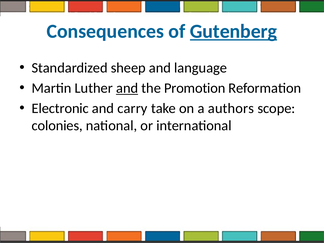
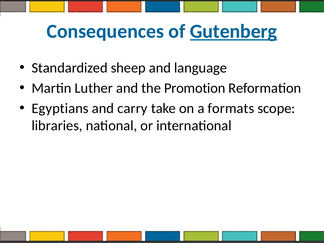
and at (127, 88) underline: present -> none
Electronic: Electronic -> Egyptians
authors: authors -> formats
colonies: colonies -> libraries
